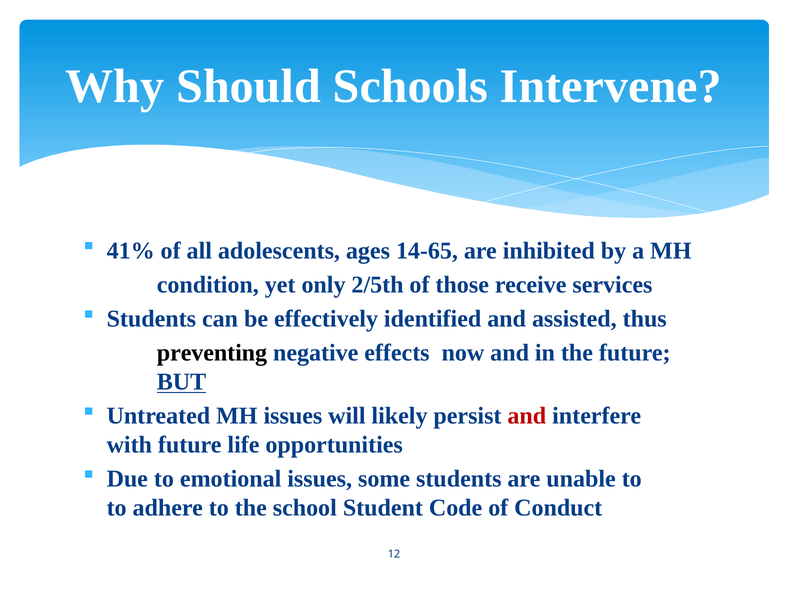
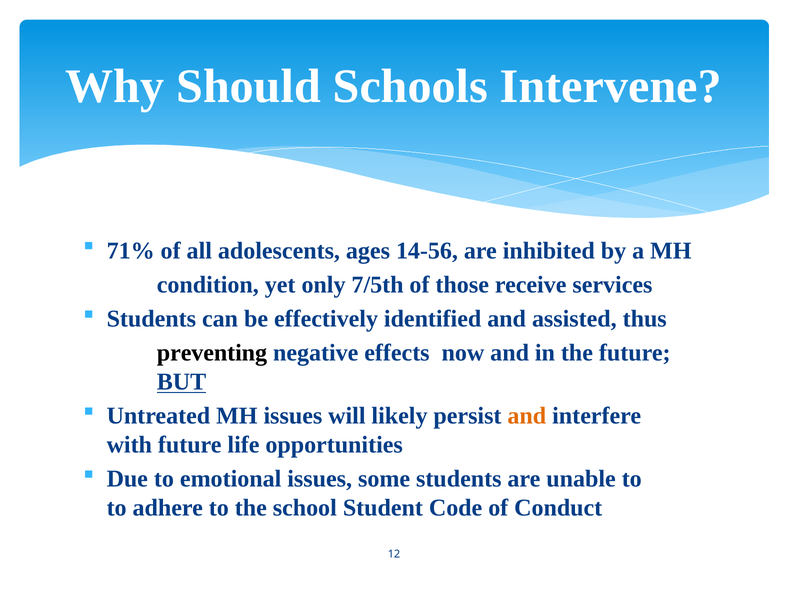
41%: 41% -> 71%
14-65: 14-65 -> 14-56
2/5th: 2/5th -> 7/5th
and at (527, 416) colour: red -> orange
